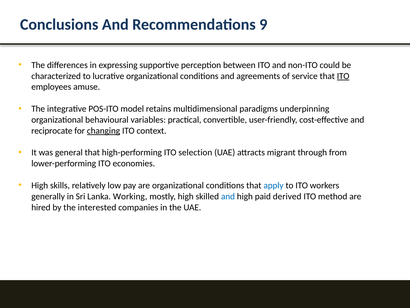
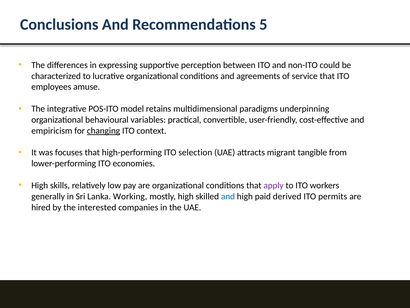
9: 9 -> 5
ITO at (343, 76) underline: present -> none
reciprocate: reciprocate -> empiricism
general: general -> focuses
through: through -> tangible
apply colour: blue -> purple
method: method -> permits
